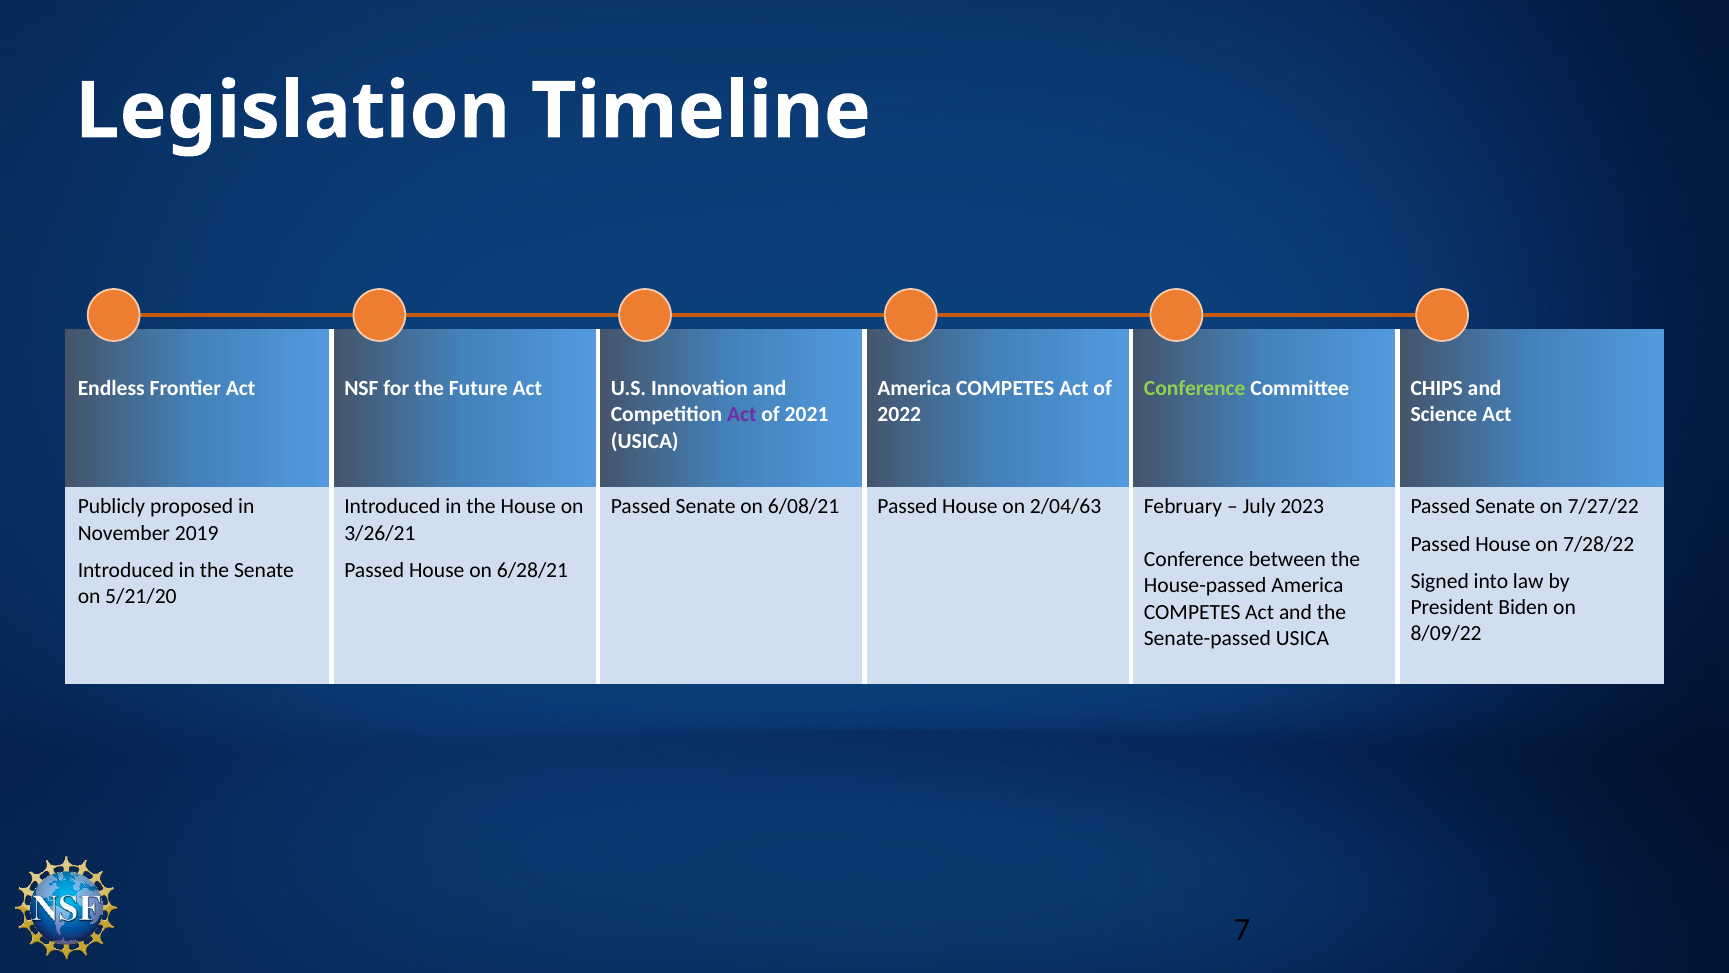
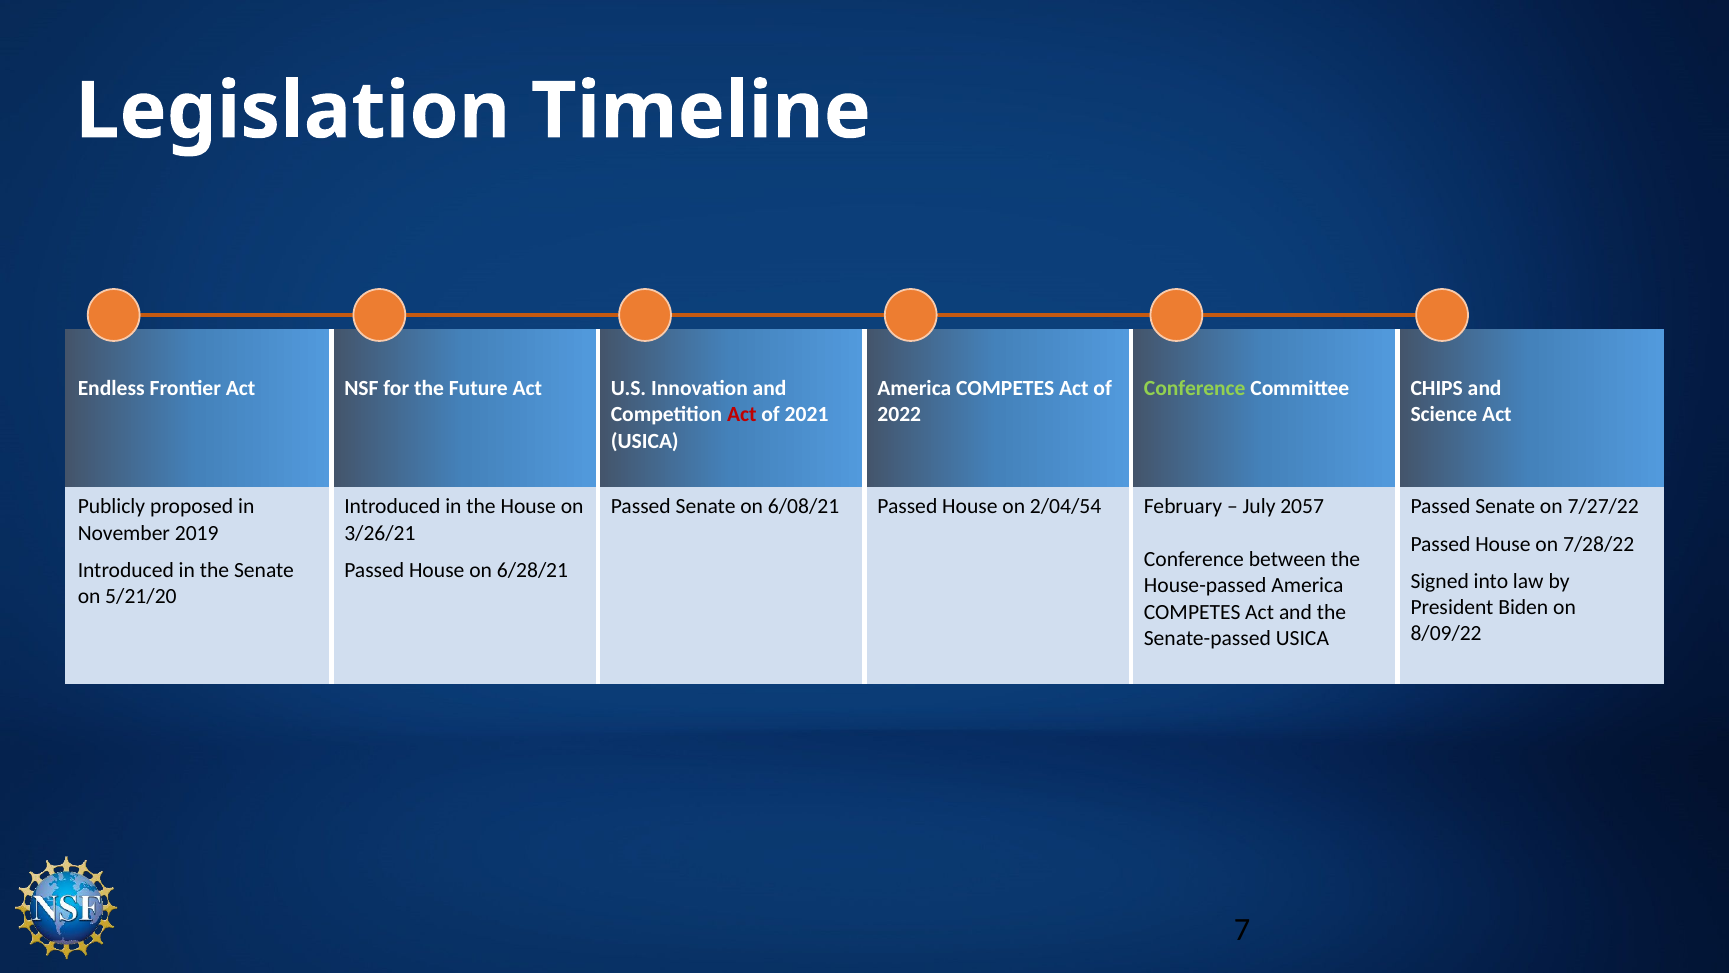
Act at (742, 414) colour: purple -> red
2/04/63: 2/04/63 -> 2/04/54
2023: 2023 -> 2057
